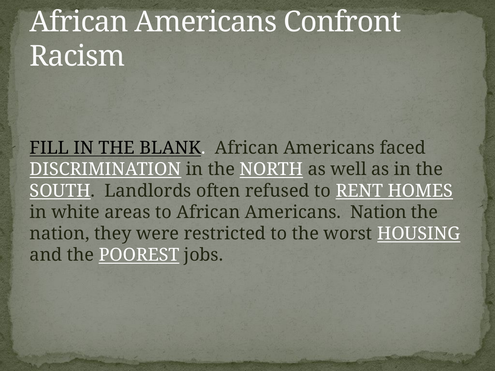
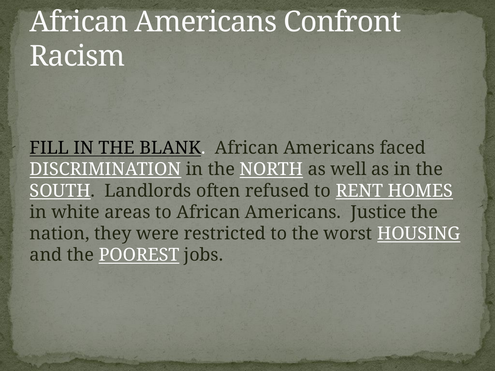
Americans Nation: Nation -> Justice
